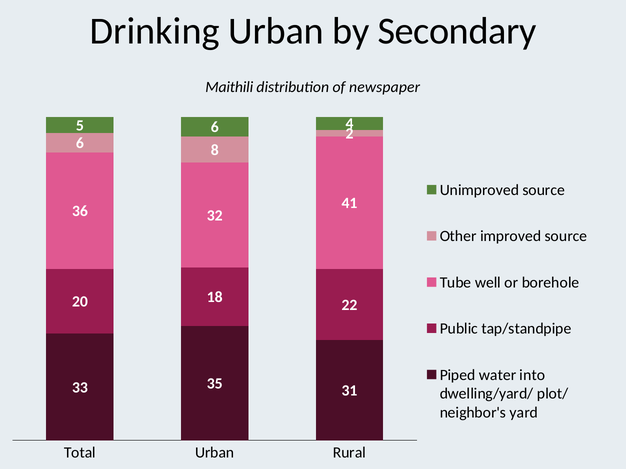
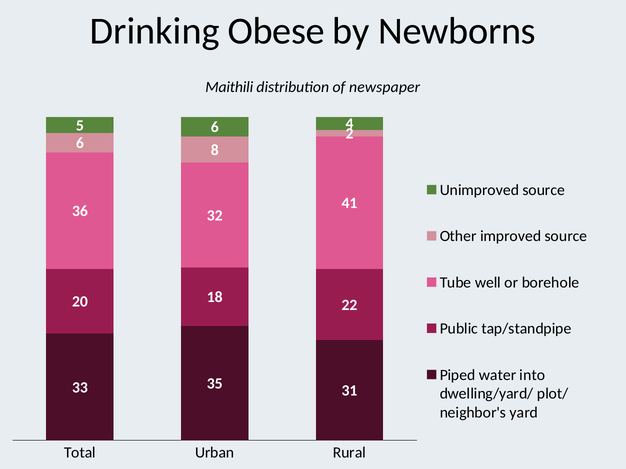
Drinking Urban: Urban -> Obese
Secondary: Secondary -> Newborns
